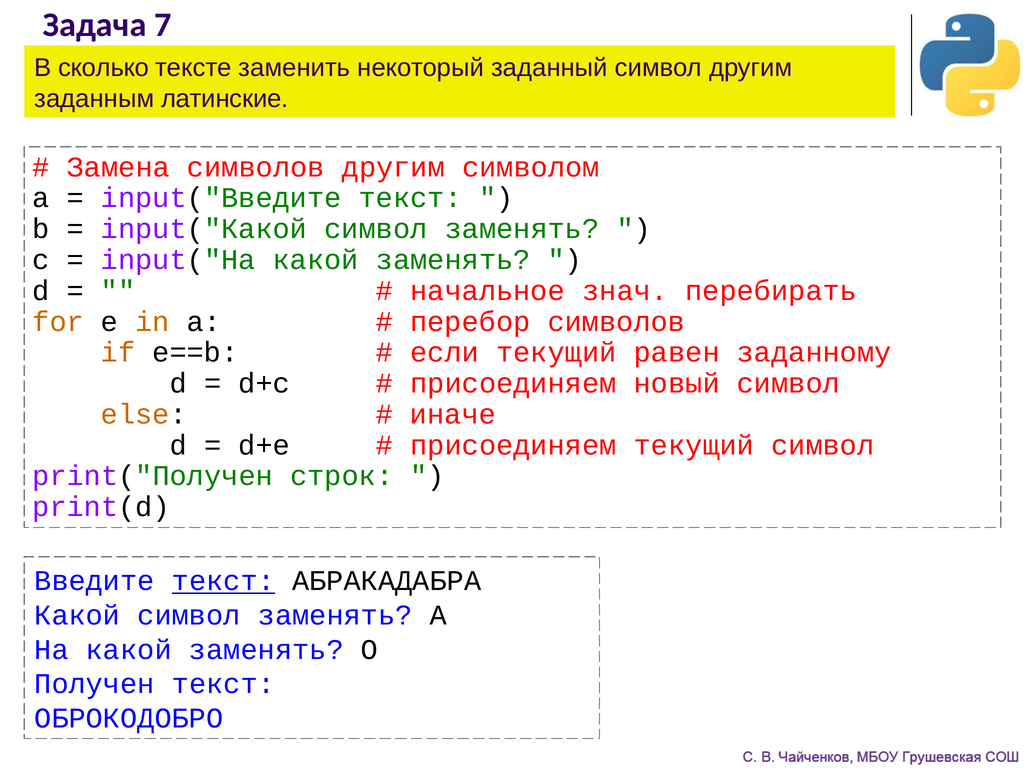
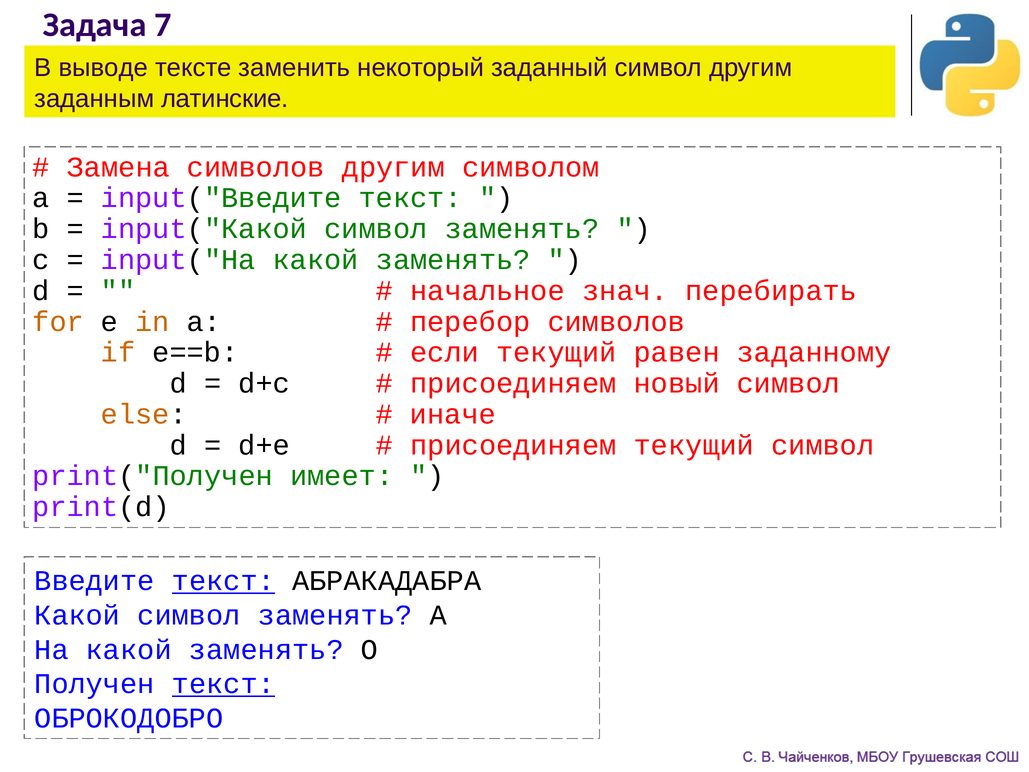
сколько: сколько -> выводе
строк: строк -> имеет
текст at (223, 684) underline: none -> present
